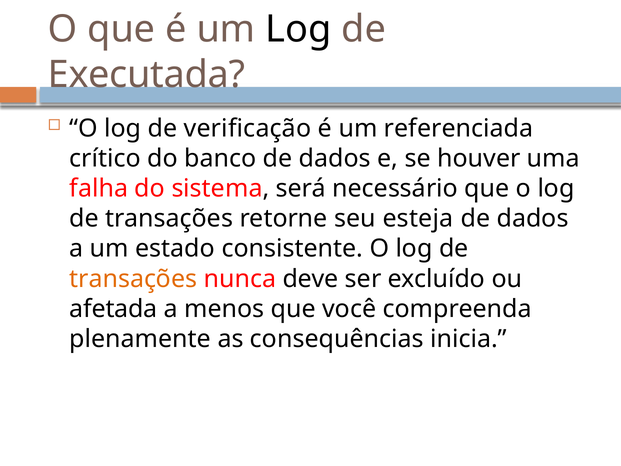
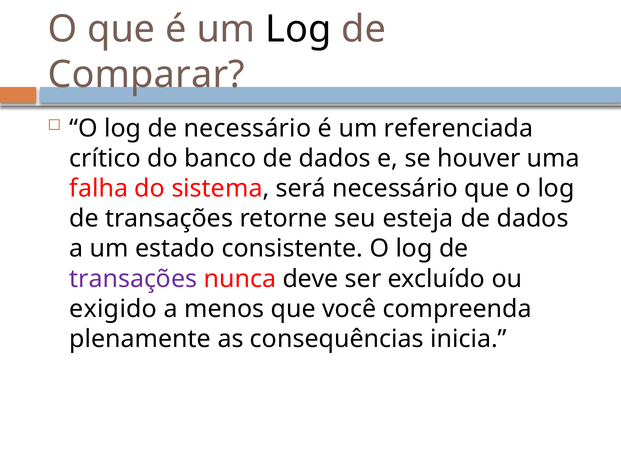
Executada: Executada -> Comparar
de verificação: verificação -> necessário
transações at (133, 279) colour: orange -> purple
afetada: afetada -> exigido
